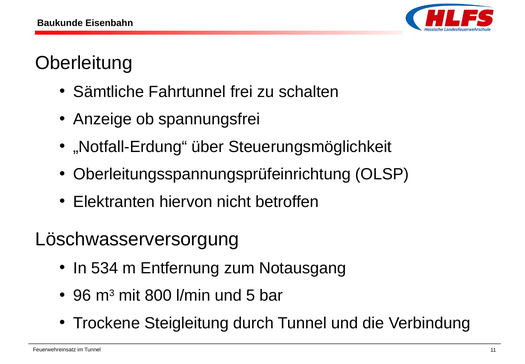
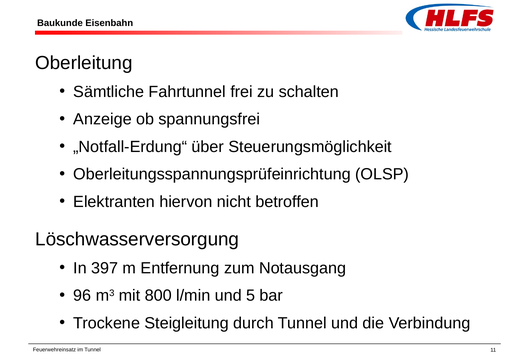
534: 534 -> 397
